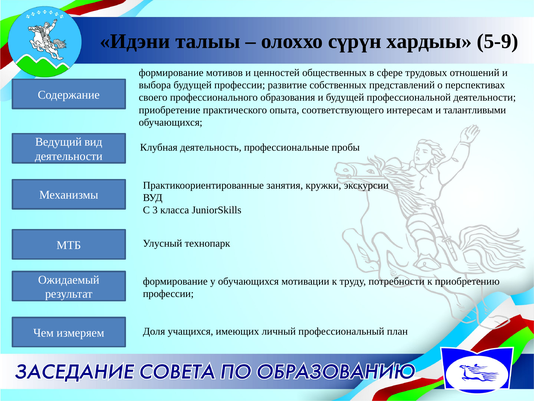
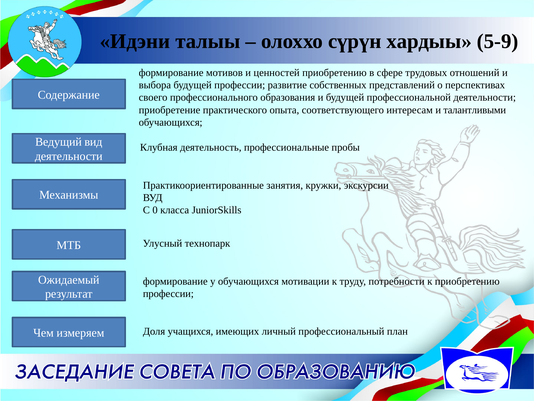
ценностей общественных: общественных -> приобретению
3: 3 -> 0
